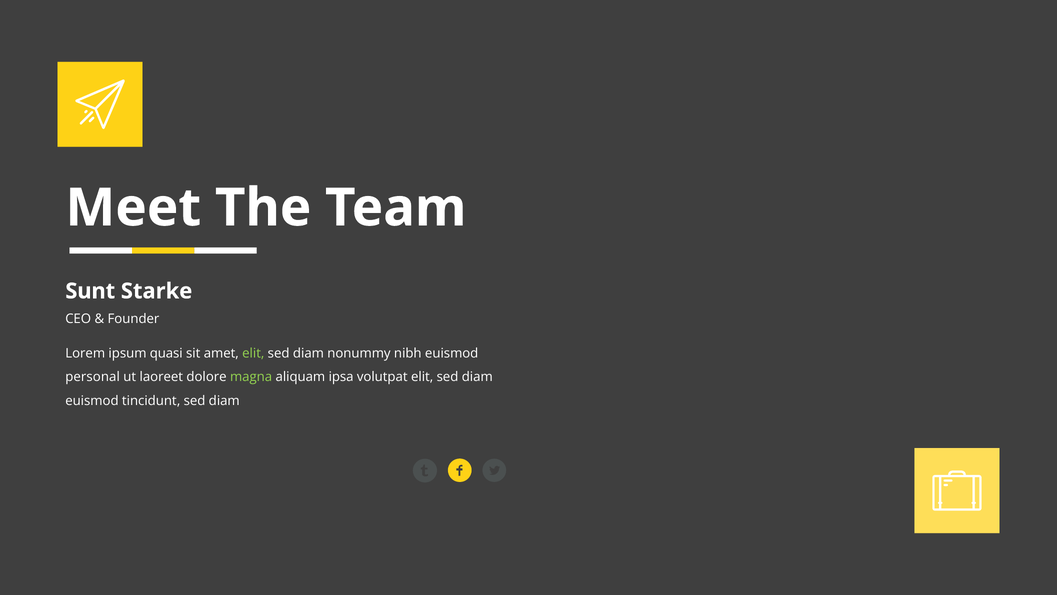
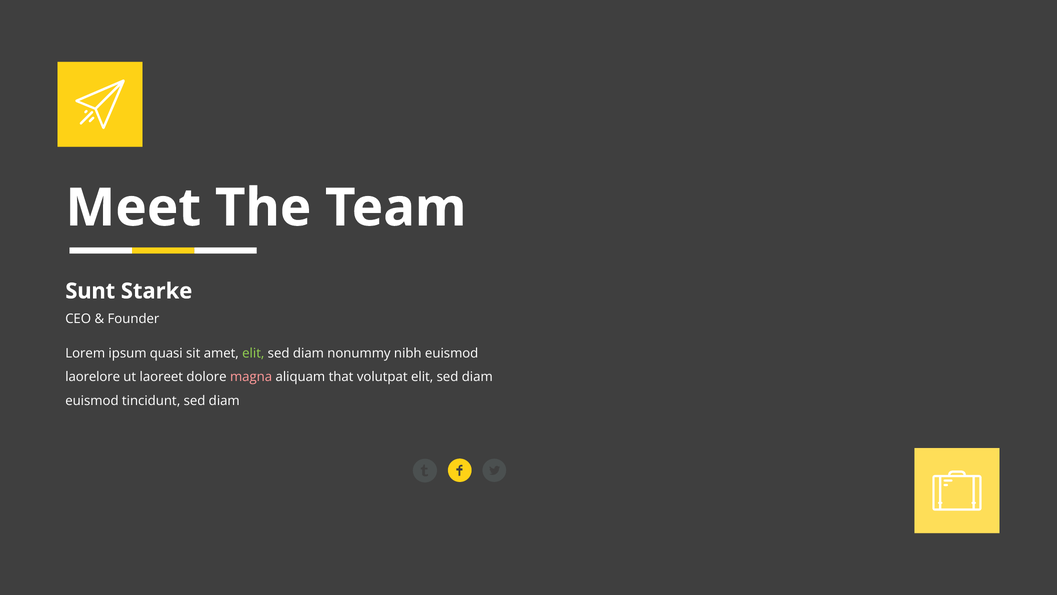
personal: personal -> laorelore
magna colour: light green -> pink
ipsa: ipsa -> that
